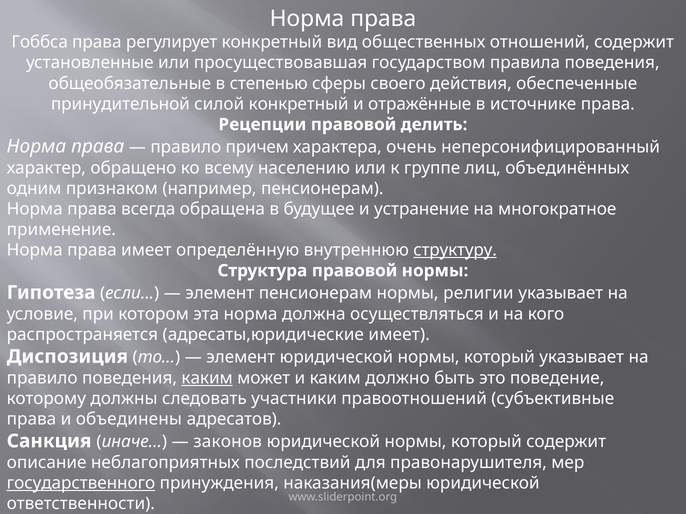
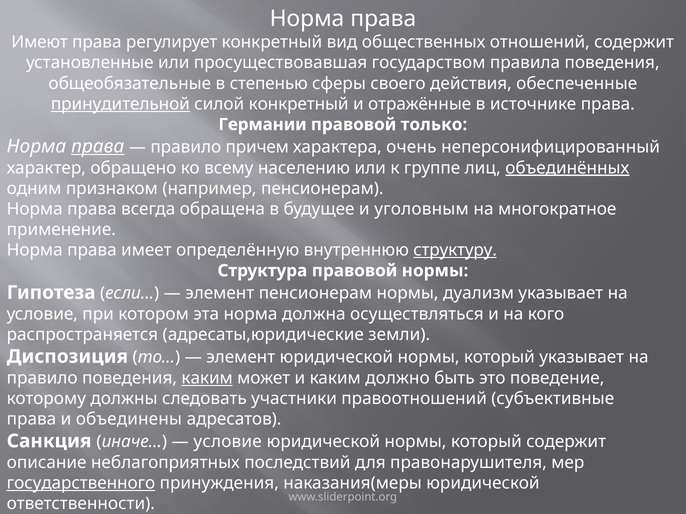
Гоббса: Гоббса -> Имеют
принудительной underline: none -> present
Рецепции: Рецепции -> Германии
делить: делить -> только
права at (98, 146) underline: none -> present
объединённых underline: none -> present
устранение: устранение -> уголовным
религии: религии -> дуализм
адресаты,юридические имеет: имеет -> земли
законов at (228, 442): законов -> условие
